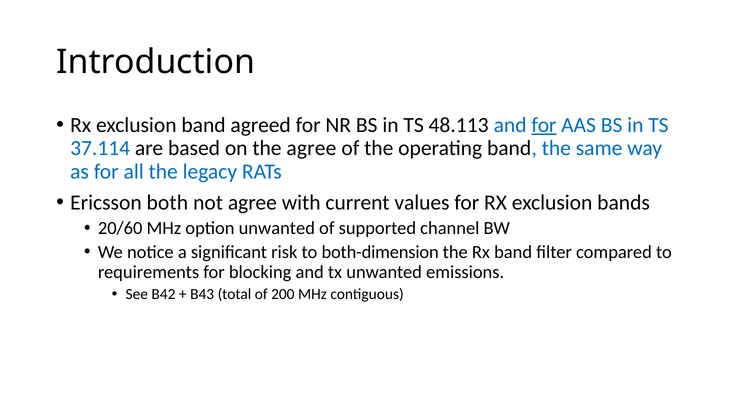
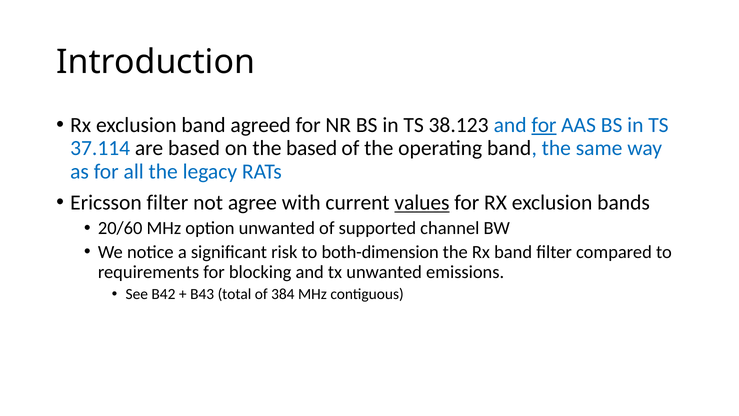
48.113: 48.113 -> 38.123
the agree: agree -> based
Ericsson both: both -> filter
values underline: none -> present
200: 200 -> 384
